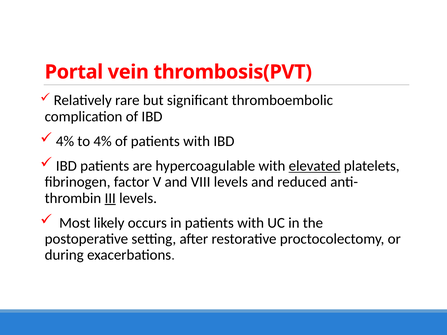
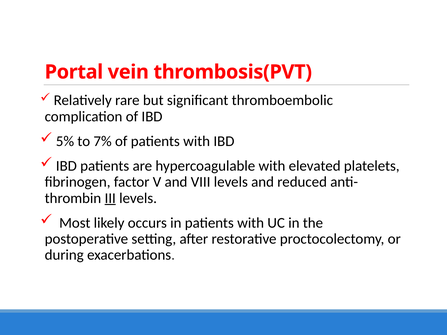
4% at (65, 141): 4% -> 5%
to 4%: 4% -> 7%
elevated underline: present -> none
